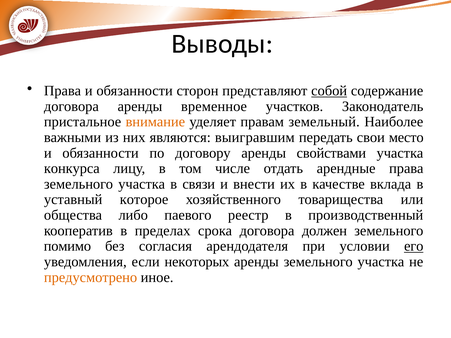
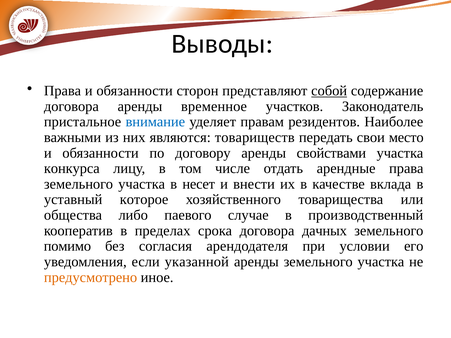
внимание colour: orange -> blue
земельный: земельный -> резидентов
выигравшим: выигравшим -> товариществ
связи: связи -> несет
реестр: реестр -> случае
должен: должен -> дачных
его underline: present -> none
некоторых: некоторых -> указанной
